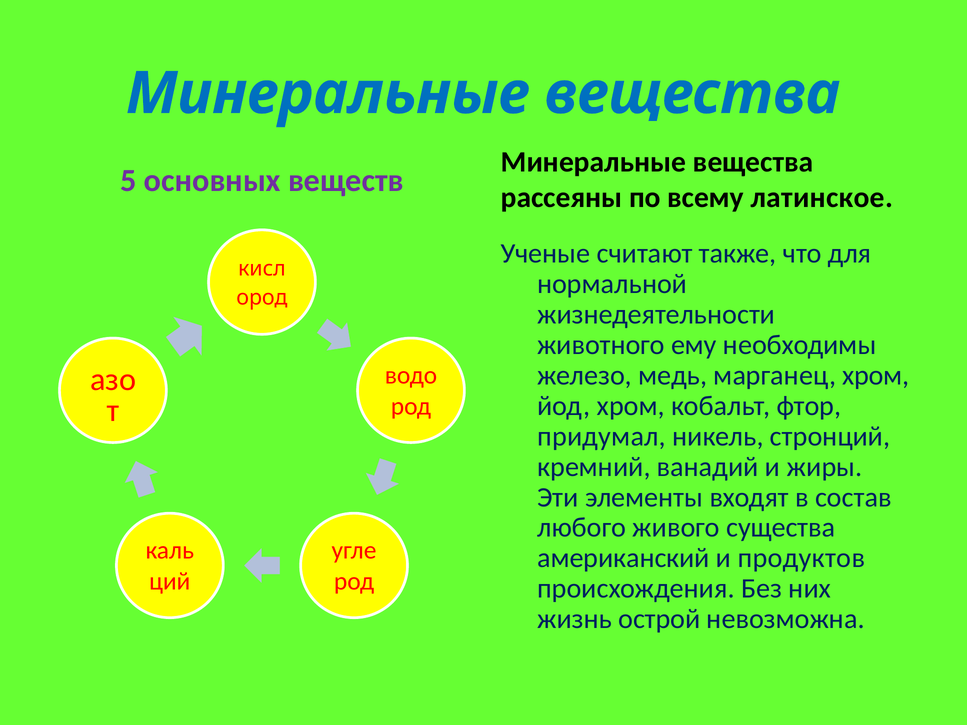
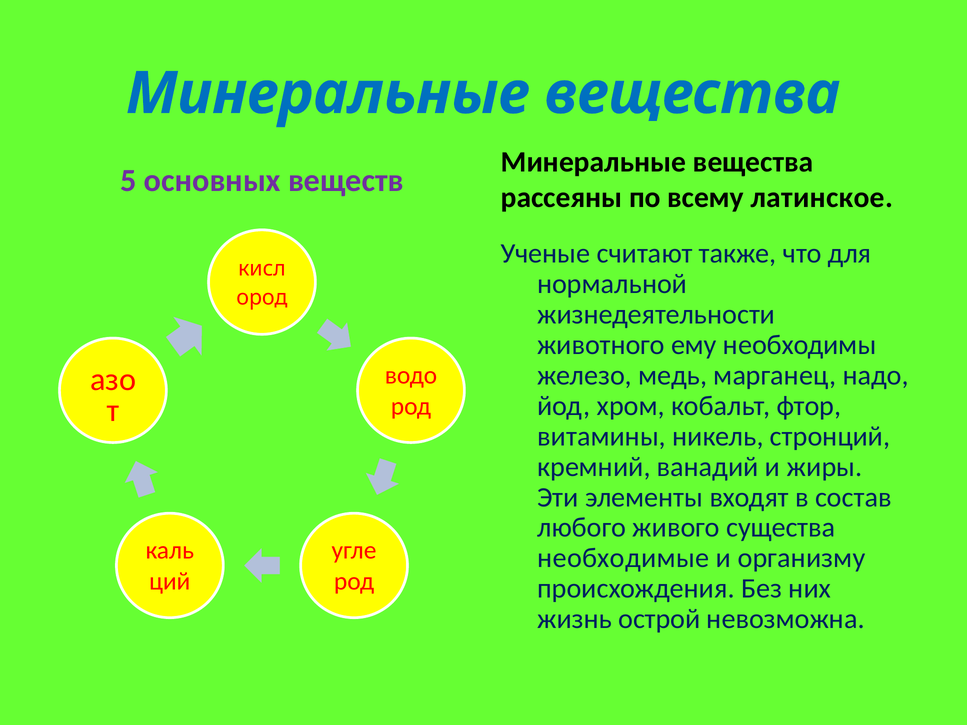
марганец хром: хром -> надо
придумал: придумал -> витамины
американский: американский -> необходимые
продуктов: продуктов -> организму
